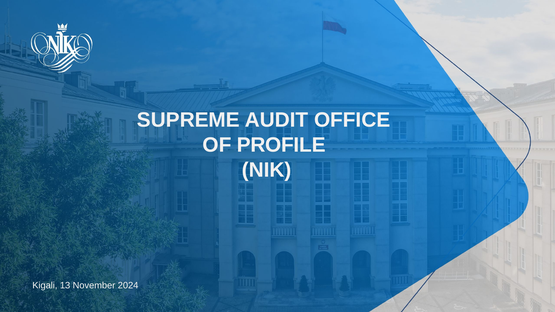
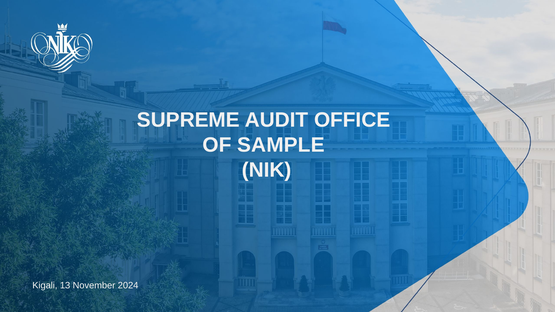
PROFILE: PROFILE -> SAMPLE
